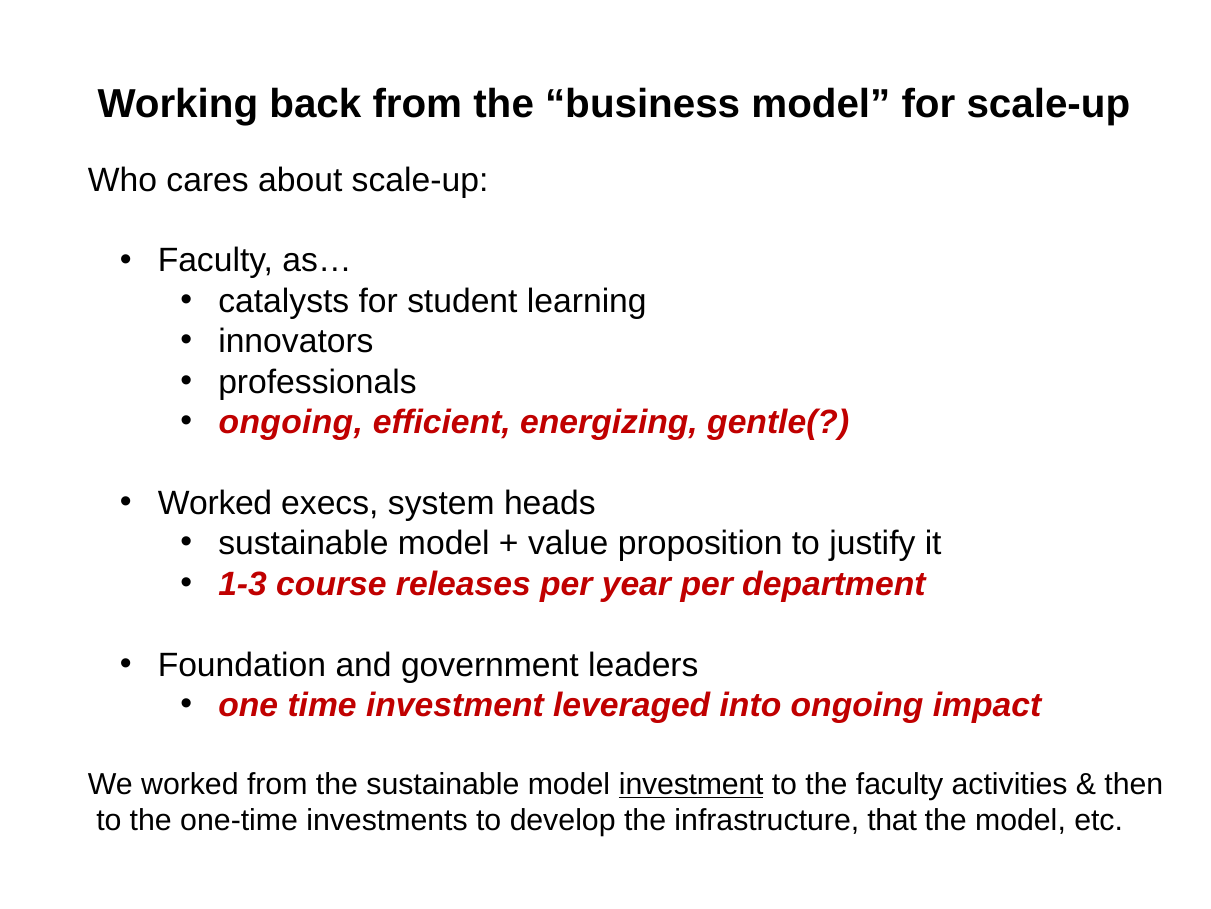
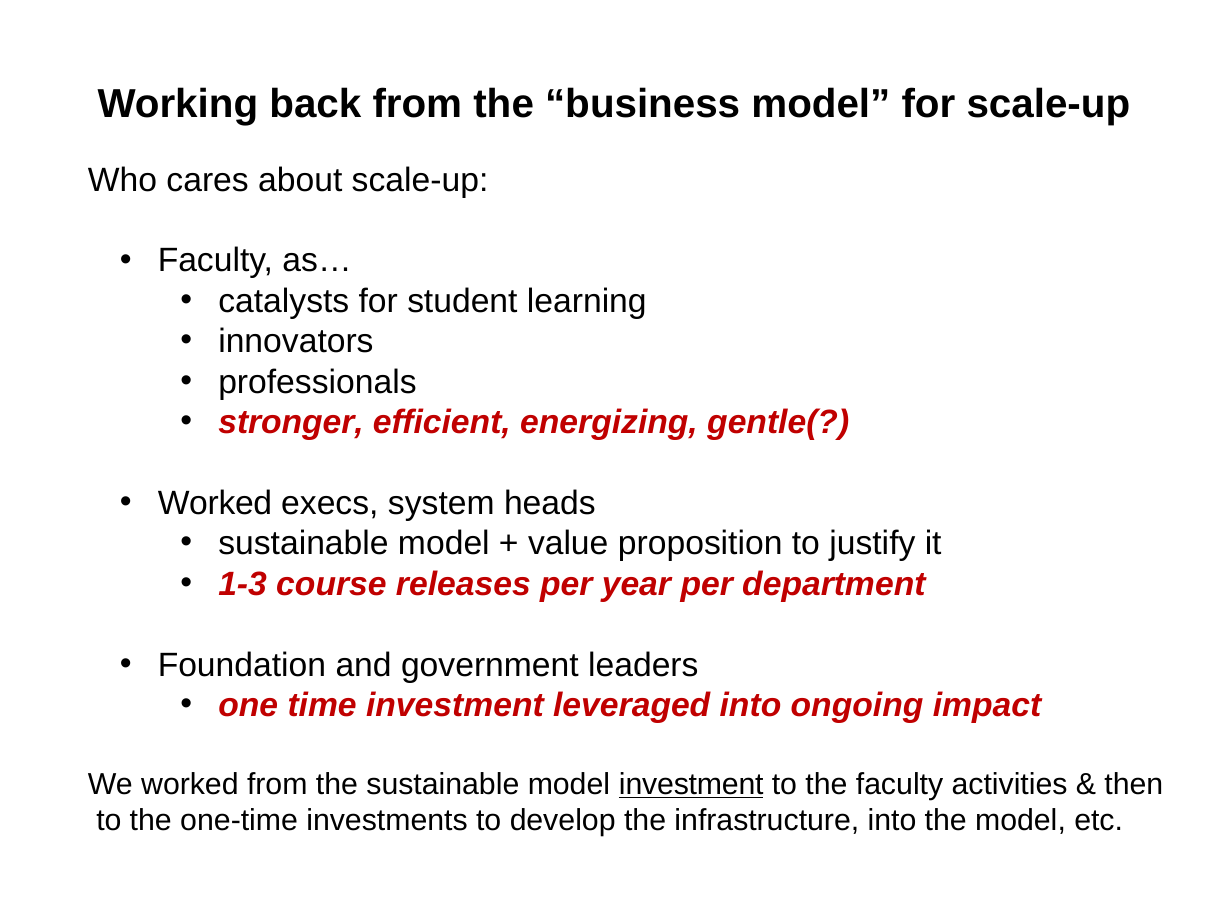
ongoing at (291, 422): ongoing -> stronger
infrastructure that: that -> into
